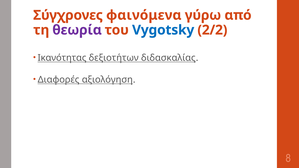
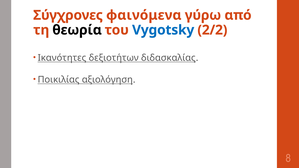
θεωρία colour: purple -> black
Ικανότητας: Ικανότητας -> Ικανότητες
Διαφορές: Διαφορές -> Ποικιλίας
